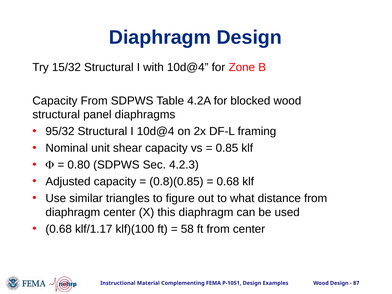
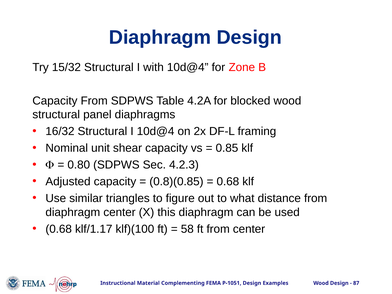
95/32: 95/32 -> 16/32
